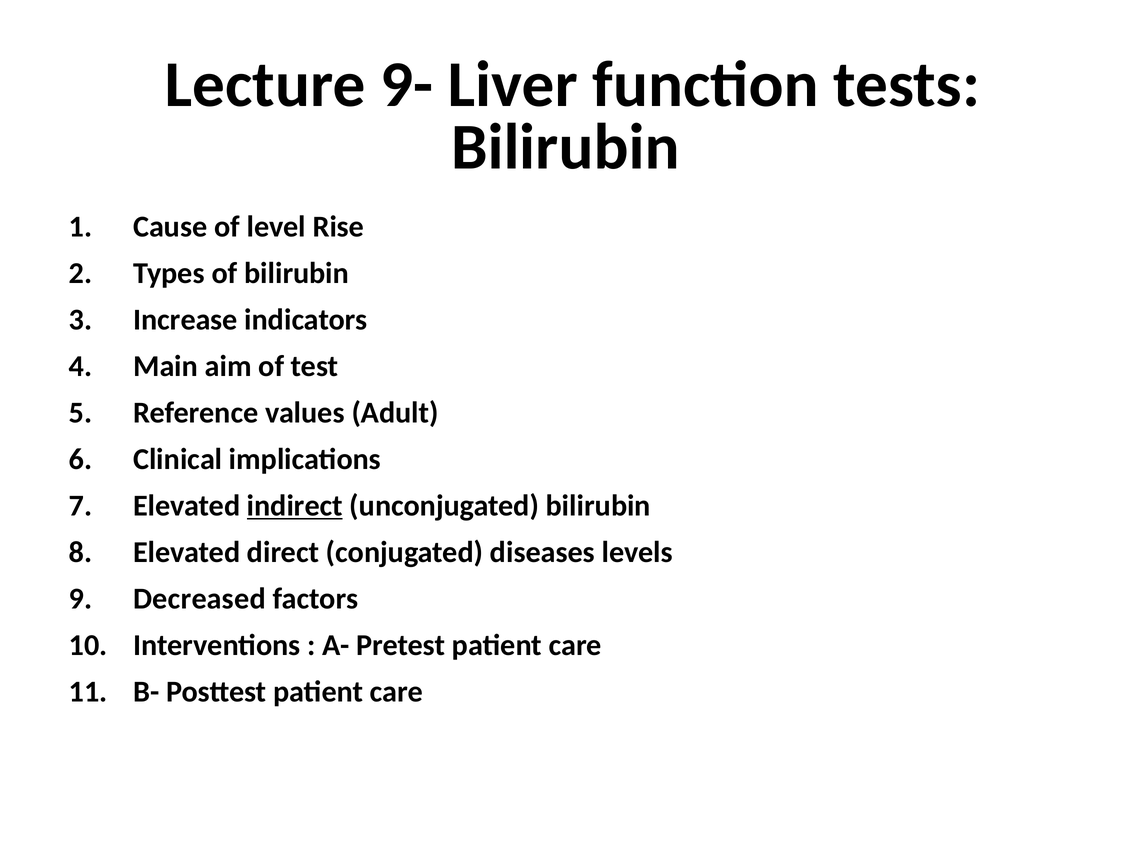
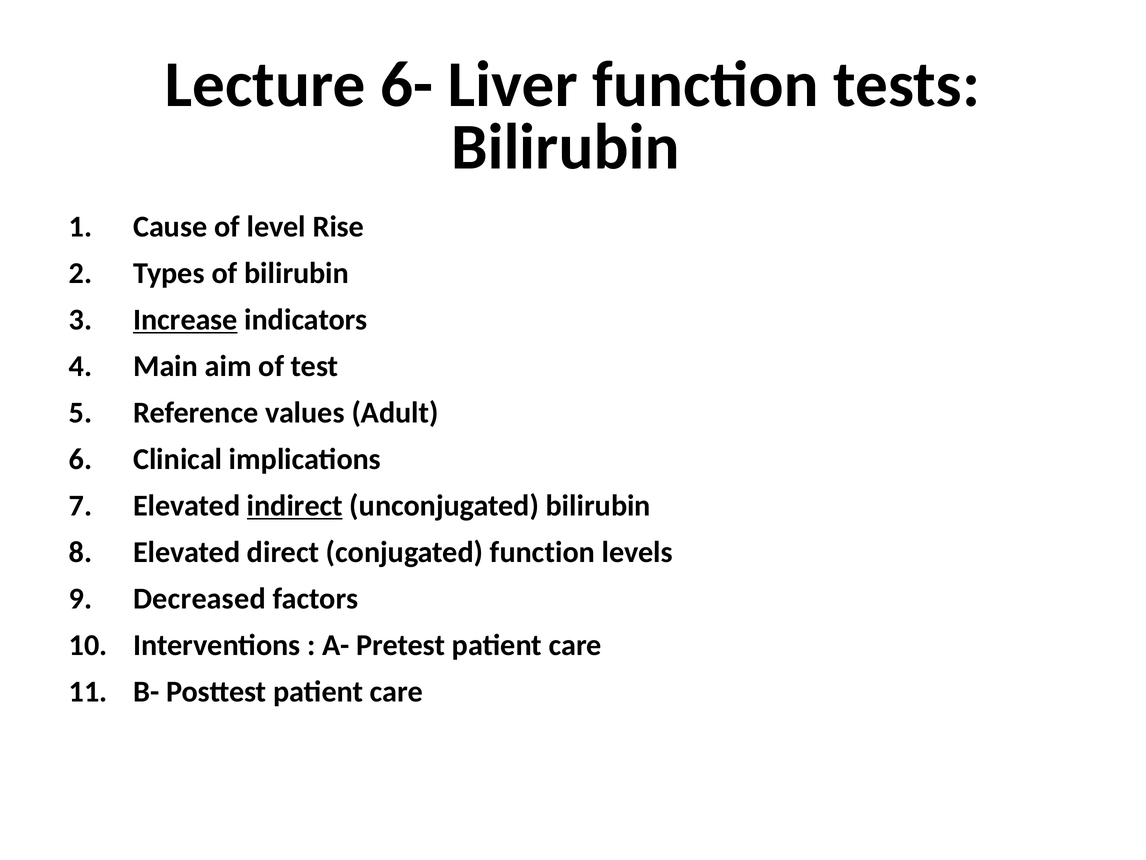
9-: 9- -> 6-
Increase underline: none -> present
conjugated diseases: diseases -> function
